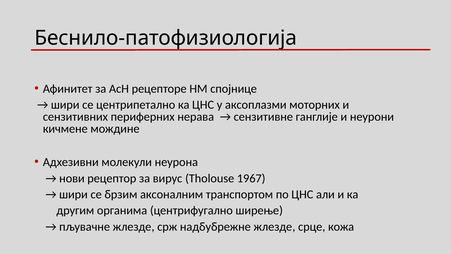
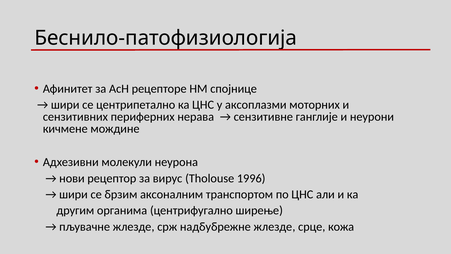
1967: 1967 -> 1996
